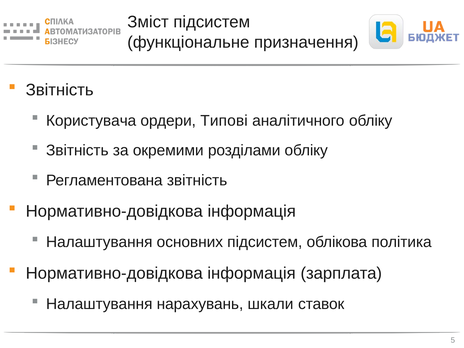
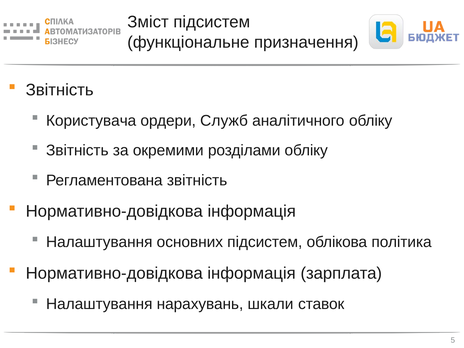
Типові: Типові -> Служб
